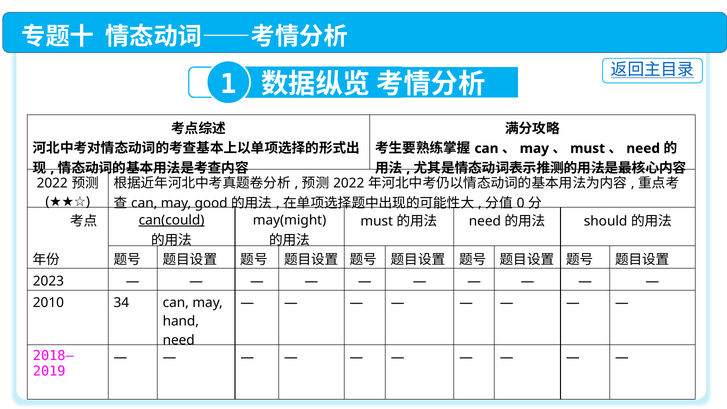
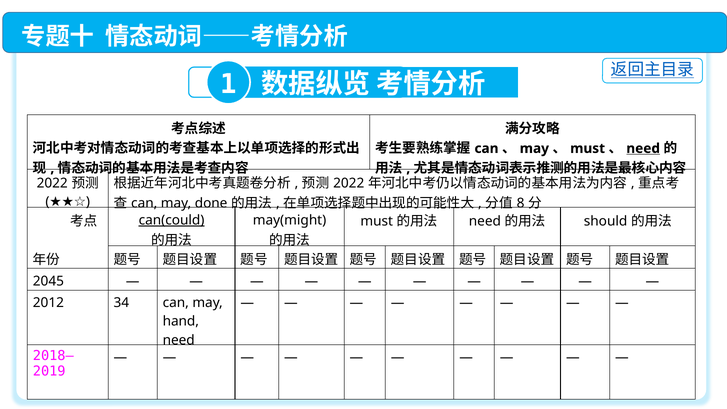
need at (643, 148) underline: none -> present
good: good -> done
0: 0 -> 8
2023: 2023 -> 2045
2010: 2010 -> 2012
